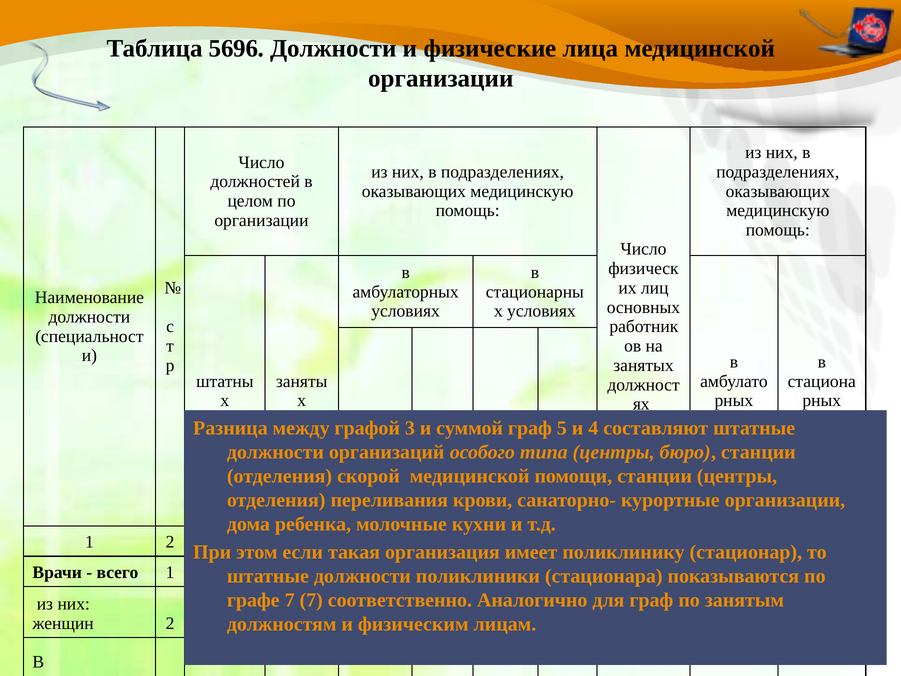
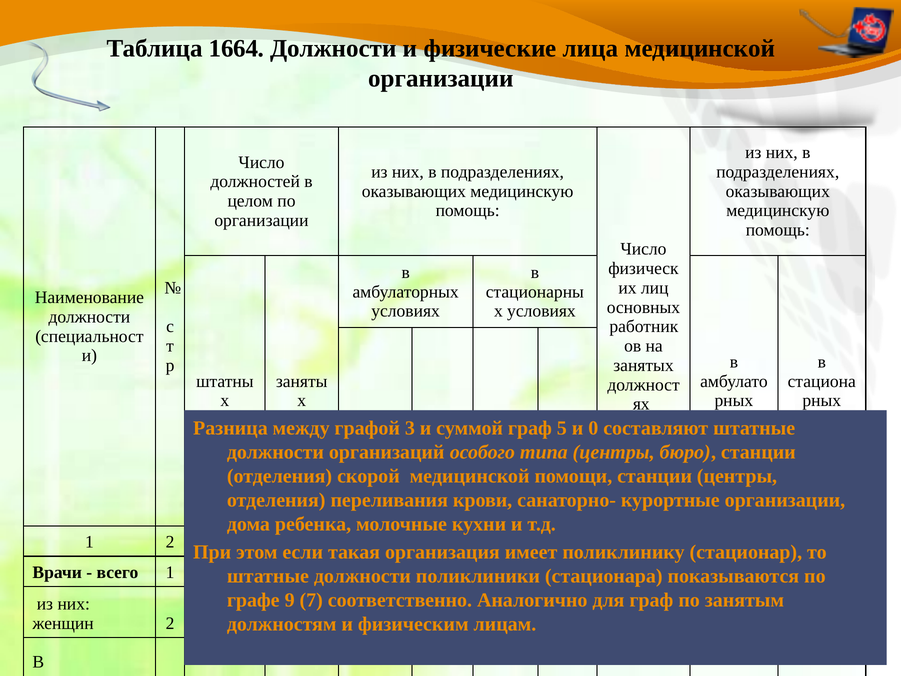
5696: 5696 -> 1664
4 at (593, 428): 4 -> 0
графе 7: 7 -> 9
